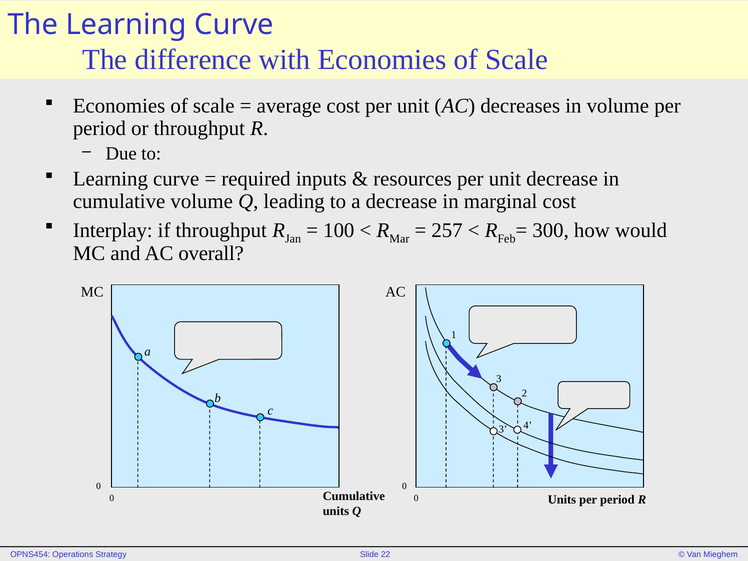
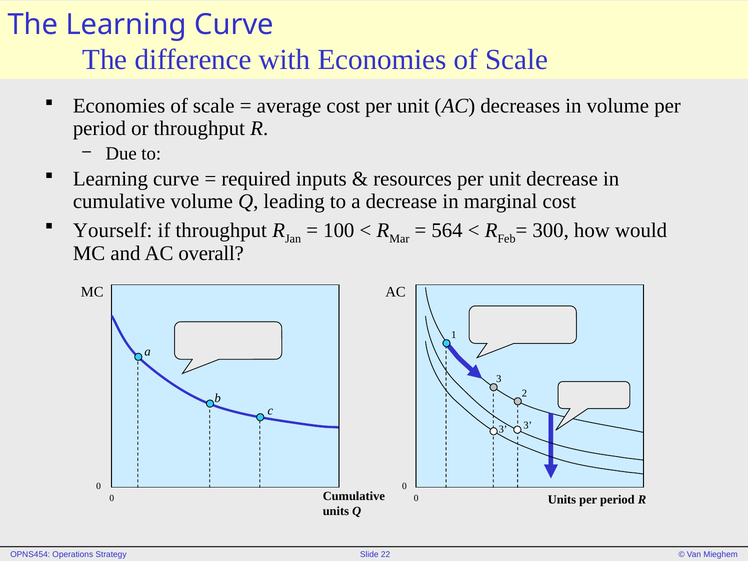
Interplay: Interplay -> Yourself
257: 257 -> 564
4 at (528, 425): 4 -> 3
